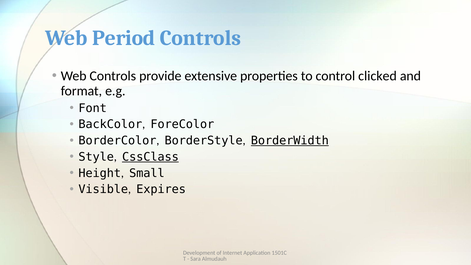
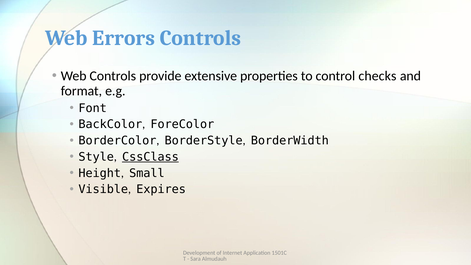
Period: Period -> Errors
clicked: clicked -> checks
BorderWidth underline: present -> none
